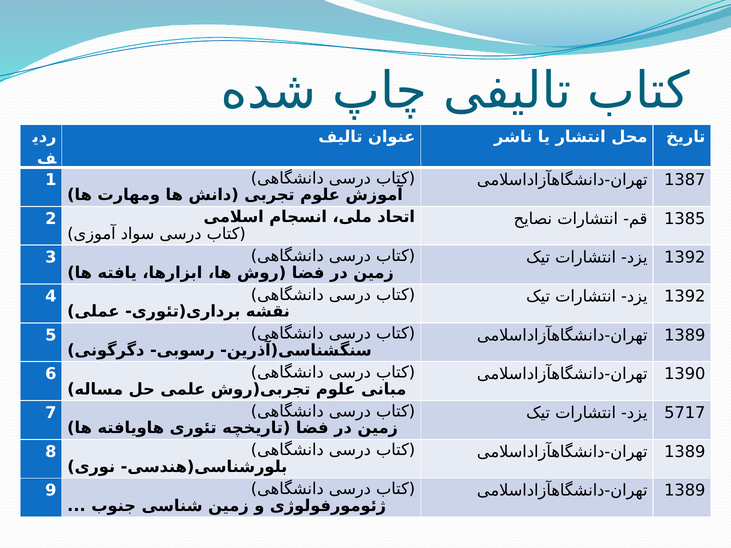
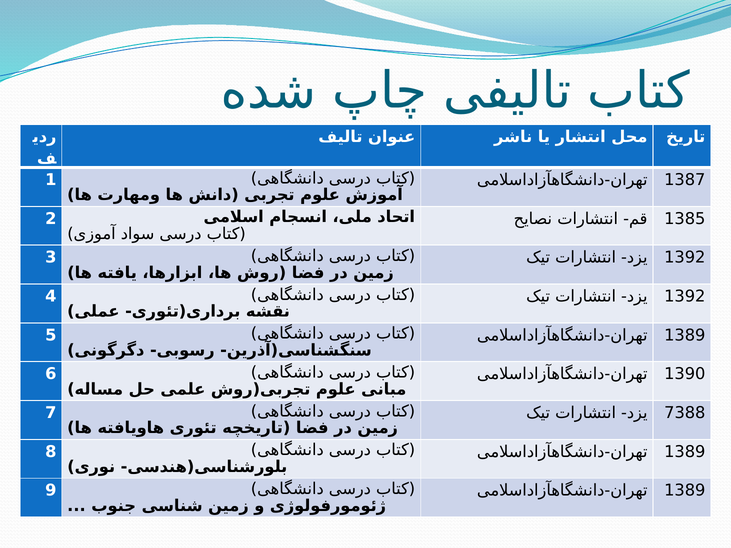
5717: 5717 -> 7388
